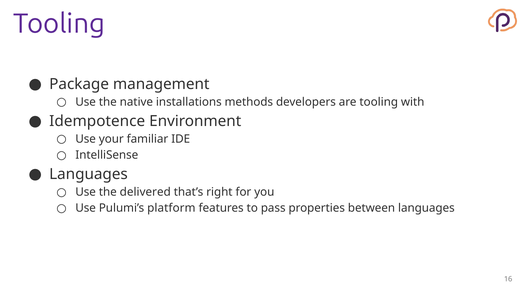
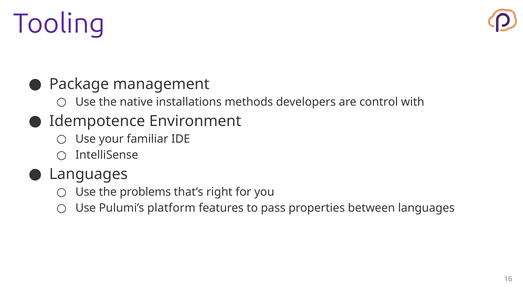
are tooling: tooling -> control
delivered: delivered -> problems
